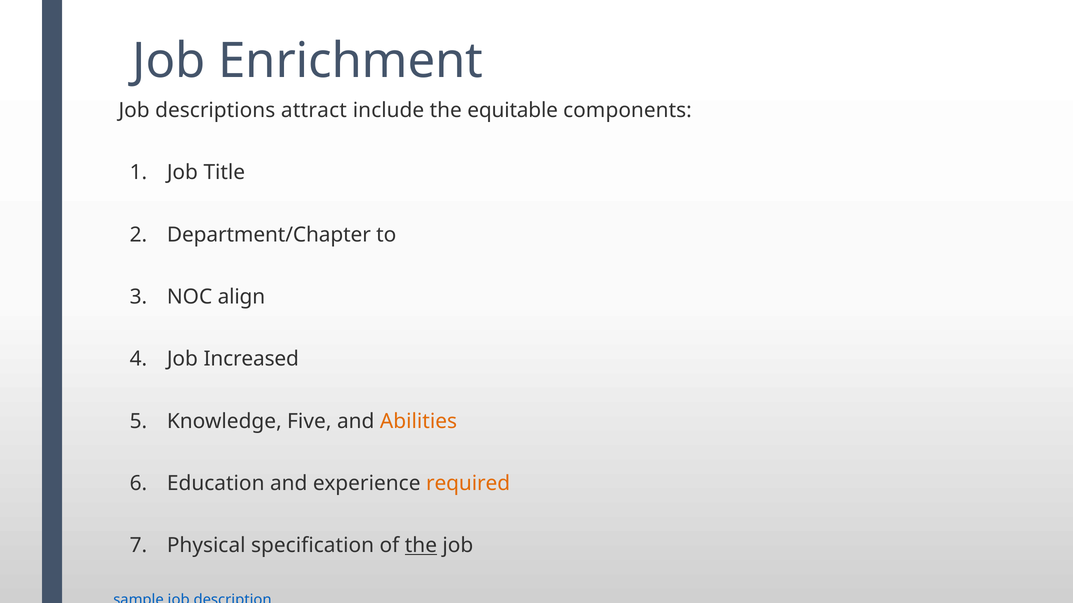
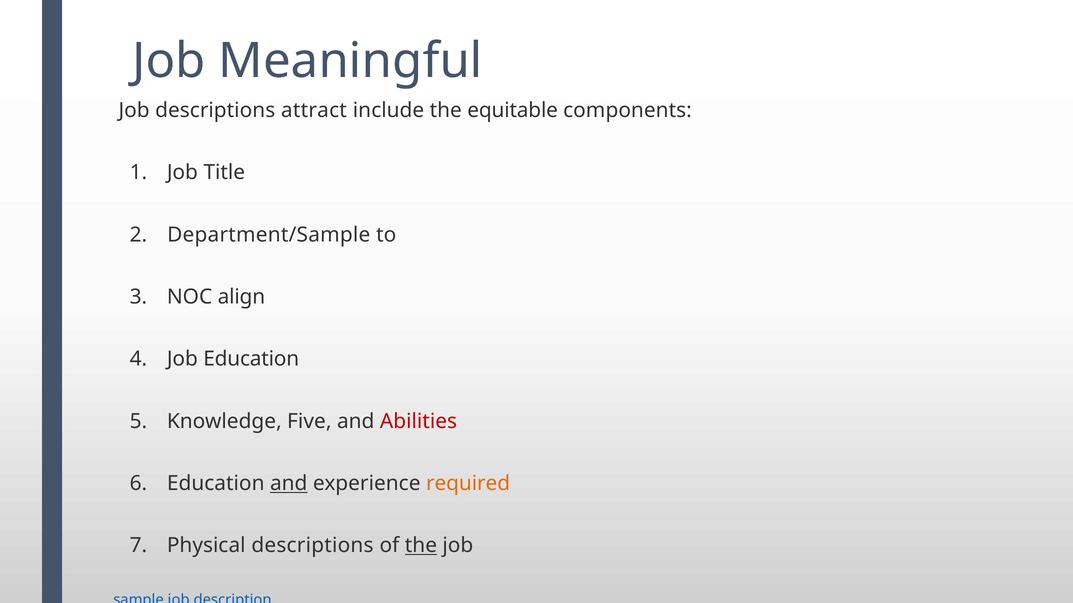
Enrichment: Enrichment -> Meaningful
Department/Chapter: Department/Chapter -> Department/Sample
Job Increased: Increased -> Education
Abilities colour: orange -> red
and at (289, 484) underline: none -> present
Physical specification: specification -> descriptions
